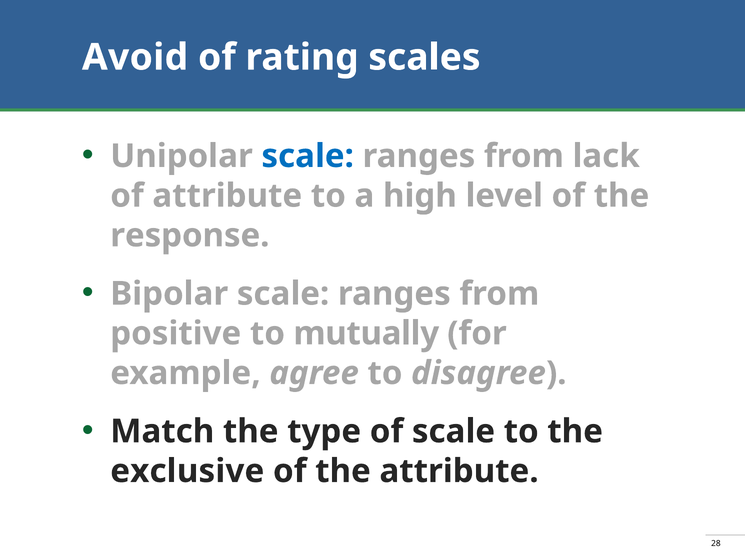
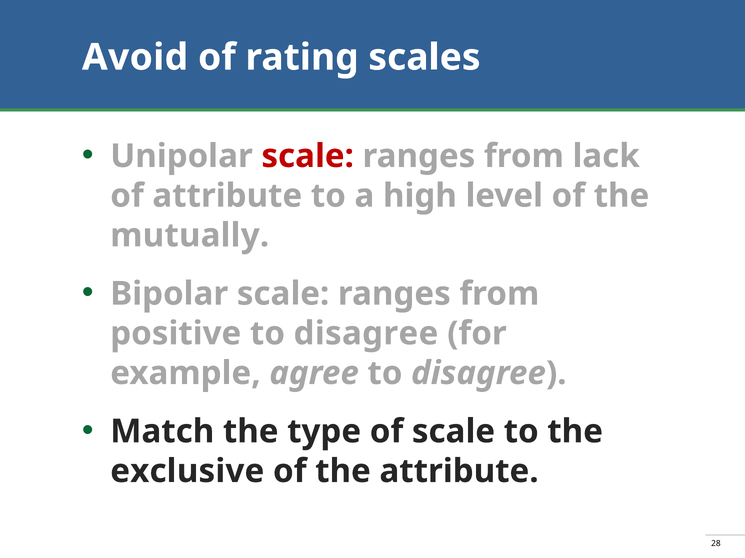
scale at (308, 156) colour: blue -> red
response: response -> mutually
positive to mutually: mutually -> disagree
